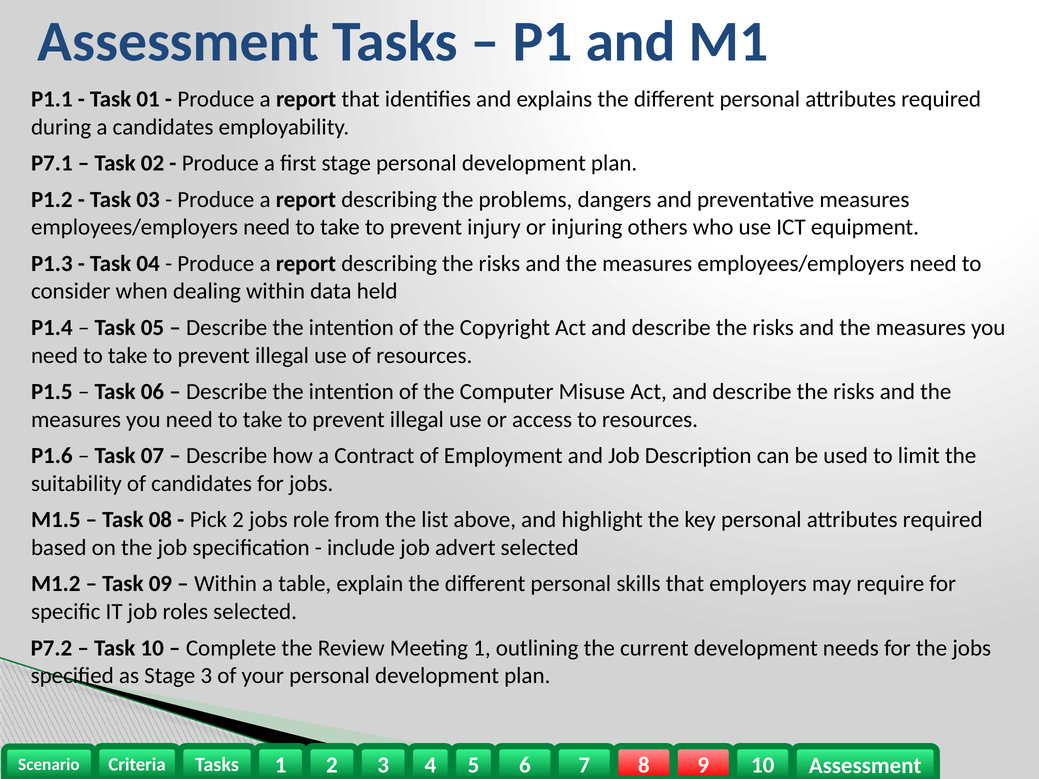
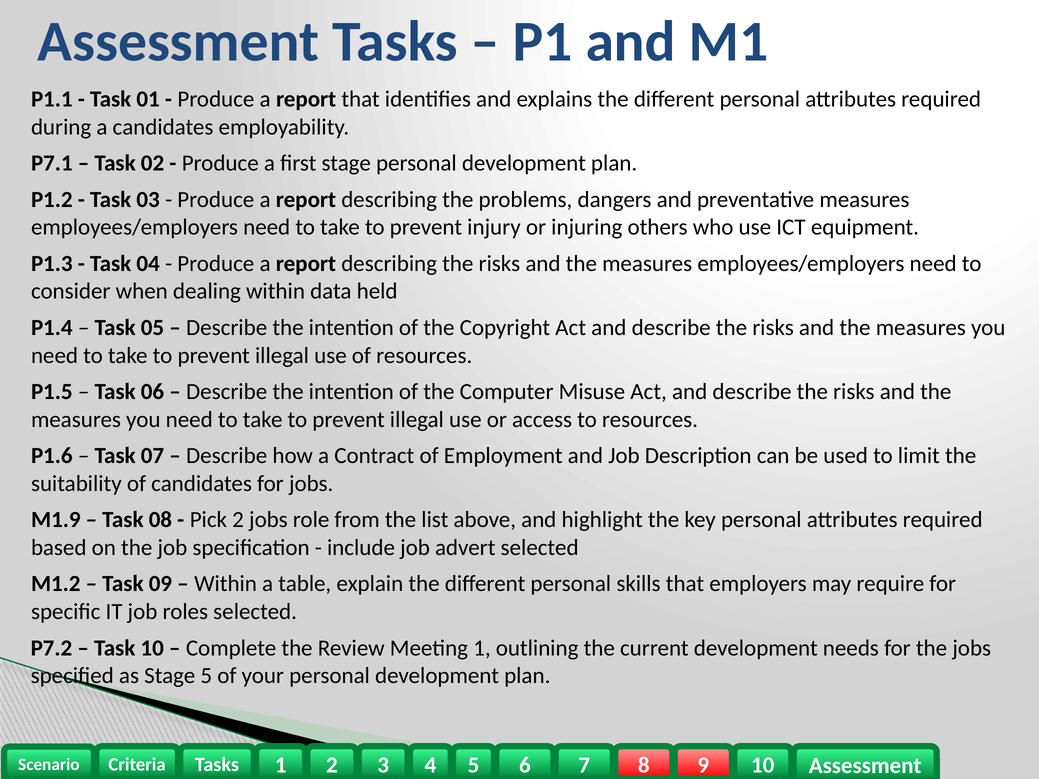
M1.5: M1.5 -> M1.9
Stage 3: 3 -> 5
